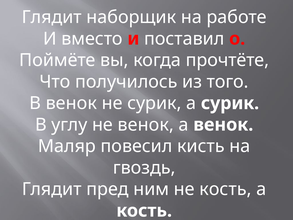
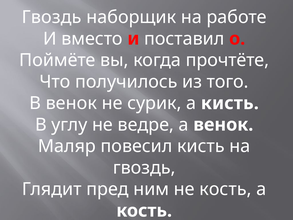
Глядит at (52, 17): Глядит -> Гвоздь
а сурик: сурик -> кисть
не венок: венок -> ведре
